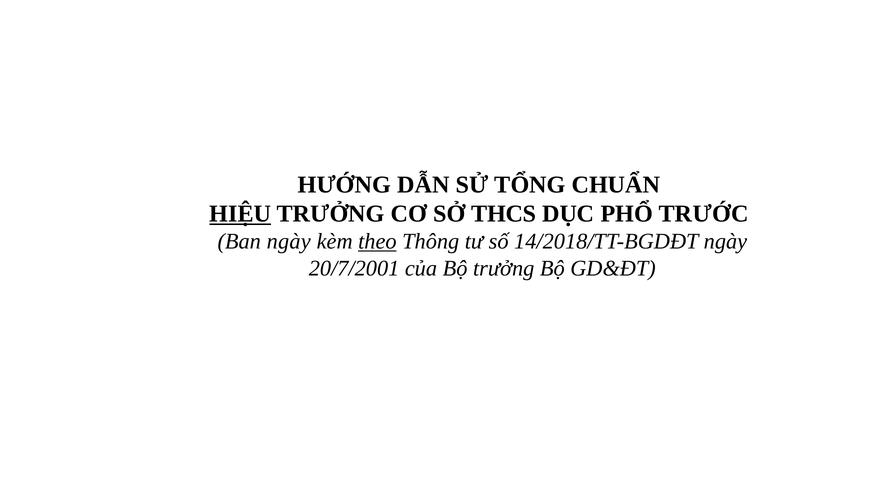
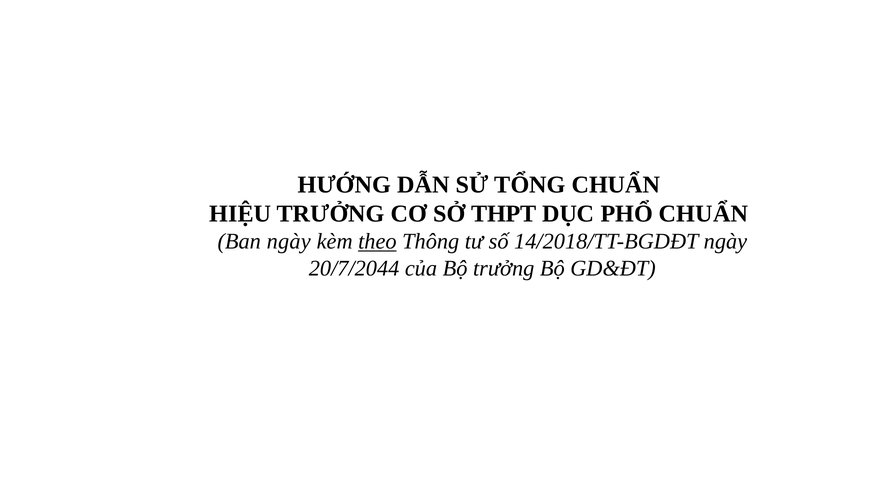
HIỆU underline: present -> none
THCS: THCS -> THPT
PHỔ TRƯỚC: TRƯỚC -> CHUẨN
20/7/2001: 20/7/2001 -> 20/7/2044
